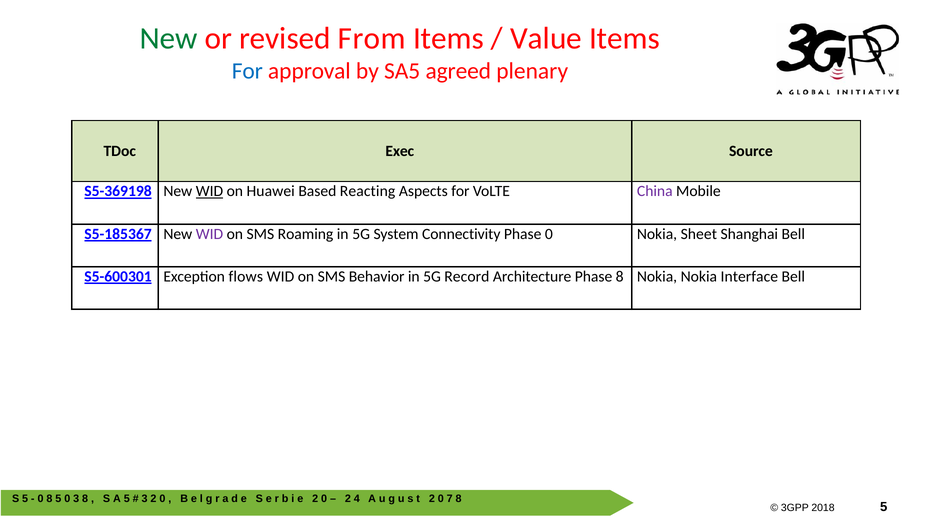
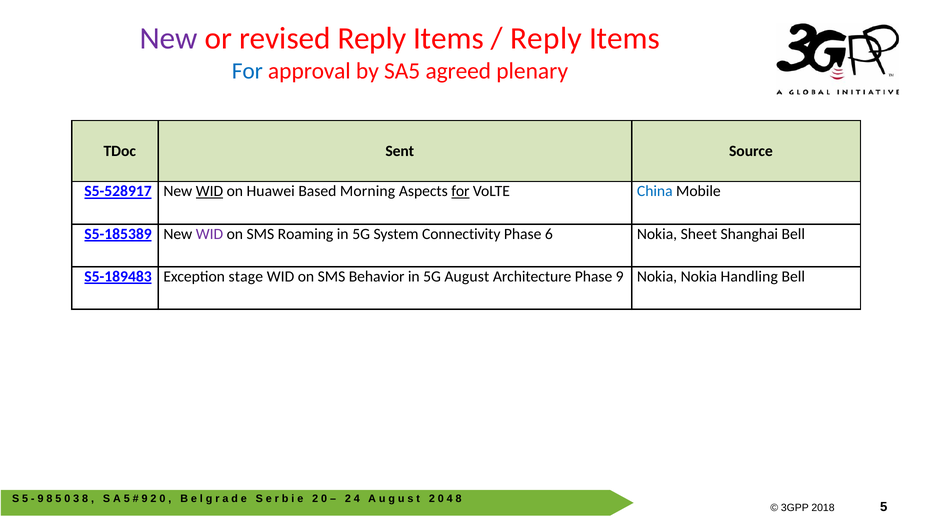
New at (169, 39) colour: green -> purple
revised From: From -> Reply
Value at (546, 39): Value -> Reply
Exec: Exec -> Sent
S5-369198: S5-369198 -> S5-528917
Reacting: Reacting -> Morning
for at (460, 191) underline: none -> present
China colour: purple -> blue
S5-185367: S5-185367 -> S5-185389
Phase 0: 0 -> 6
S5-600301: S5-600301 -> S5-189483
flows: flows -> stage
Record: Record -> August
Phase 8: 8 -> 9
Interface: Interface -> Handling
0 at (41, 498): 0 -> 9
3 at (145, 498): 3 -> 9
7 at (450, 498): 7 -> 4
